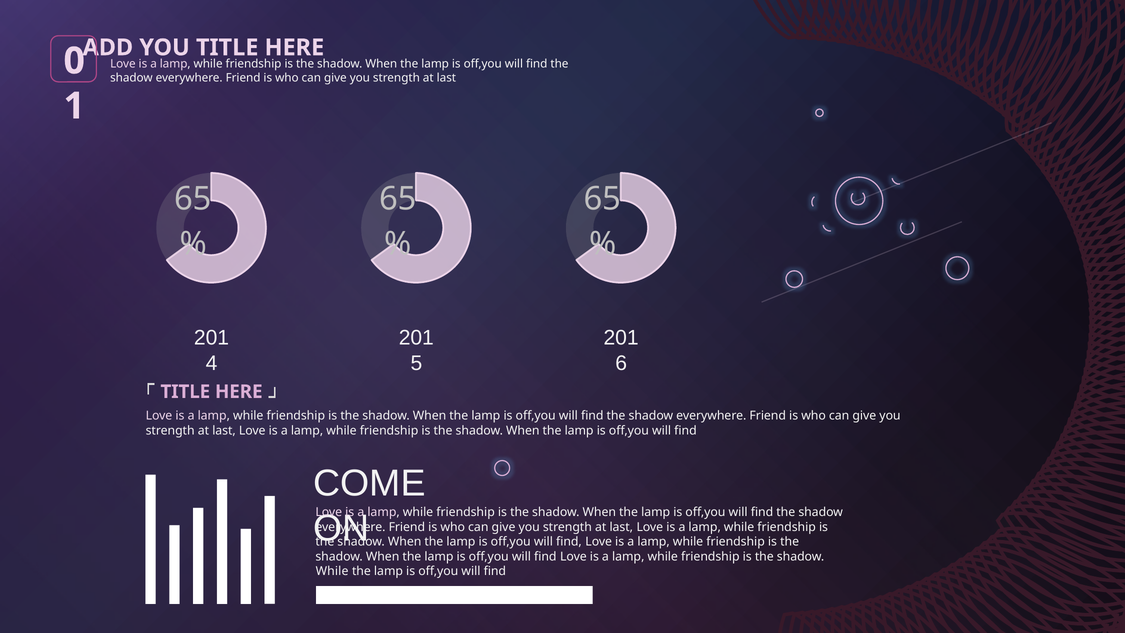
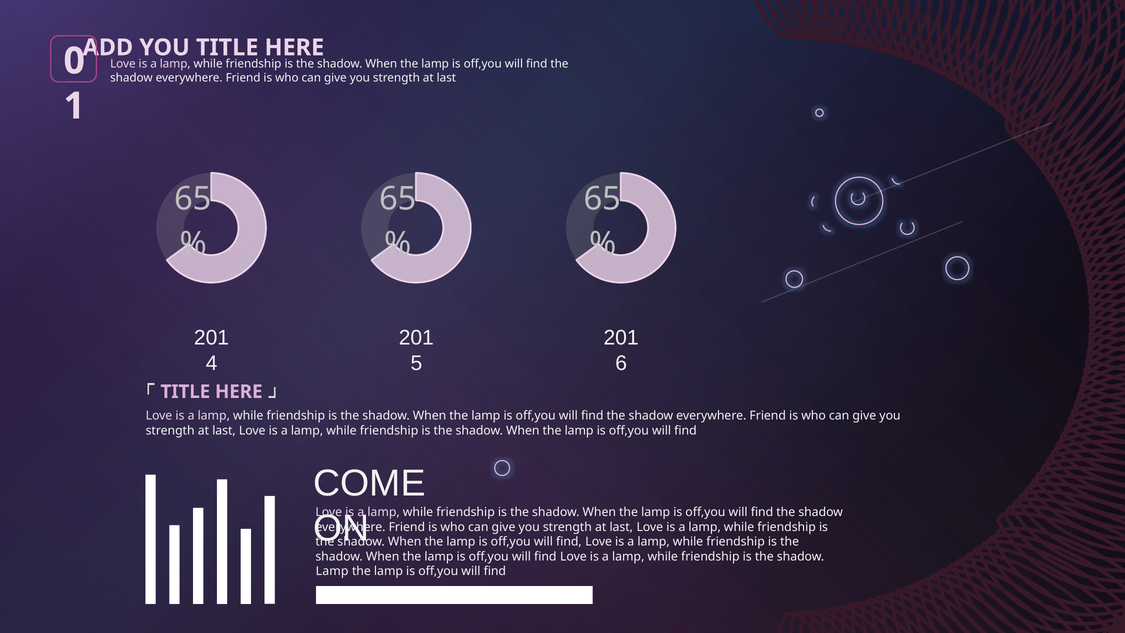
While at (332, 571): While -> Lamp
